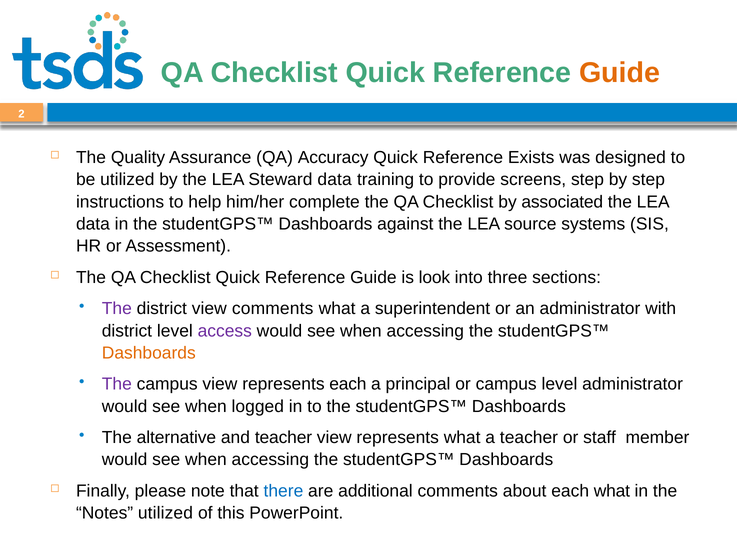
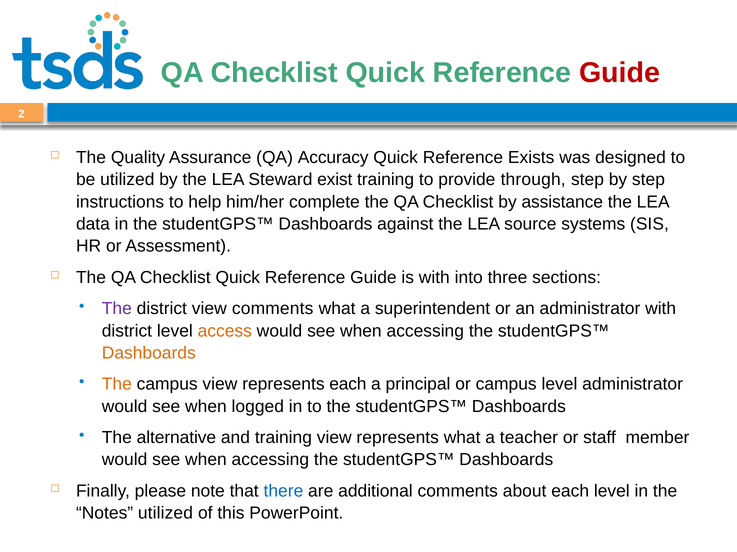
Guide at (620, 73) colour: orange -> red
Steward data: data -> exist
screens: screens -> through
associated: associated -> assistance
is look: look -> with
access colour: purple -> orange
The at (117, 385) colour: purple -> orange
and teacher: teacher -> training
each what: what -> level
